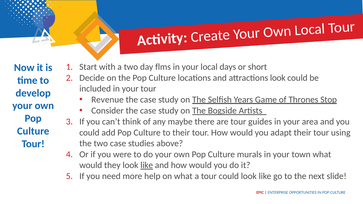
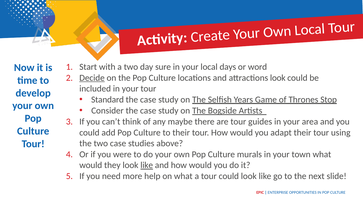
flms: flms -> sure
short: short -> word
Decide underline: none -> present
Revenue: Revenue -> Standard
